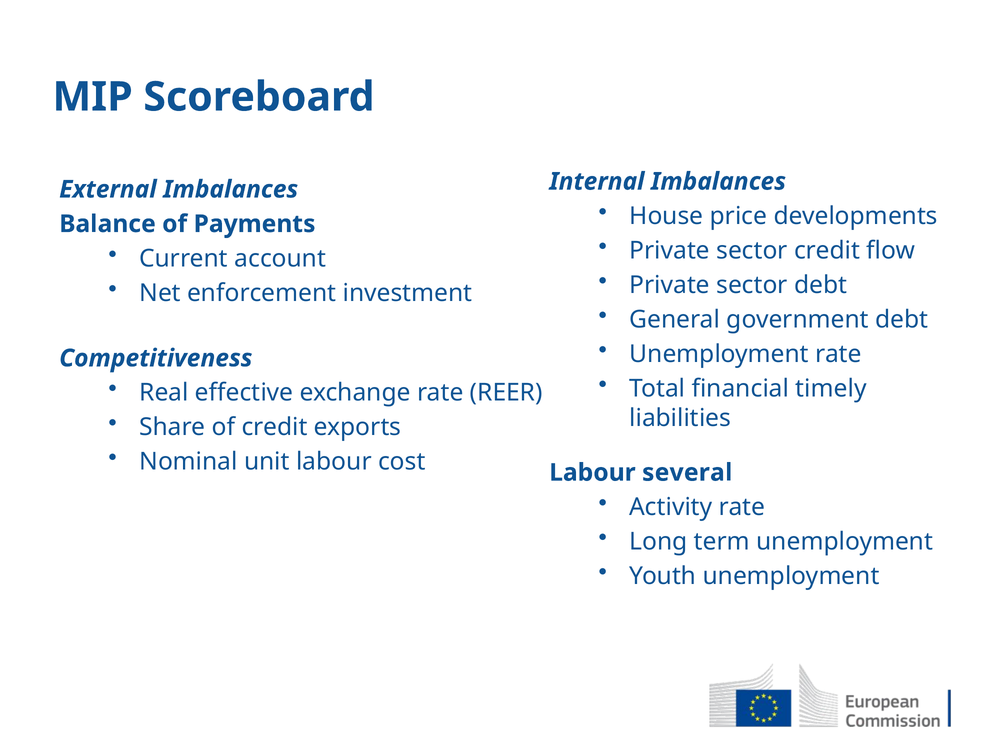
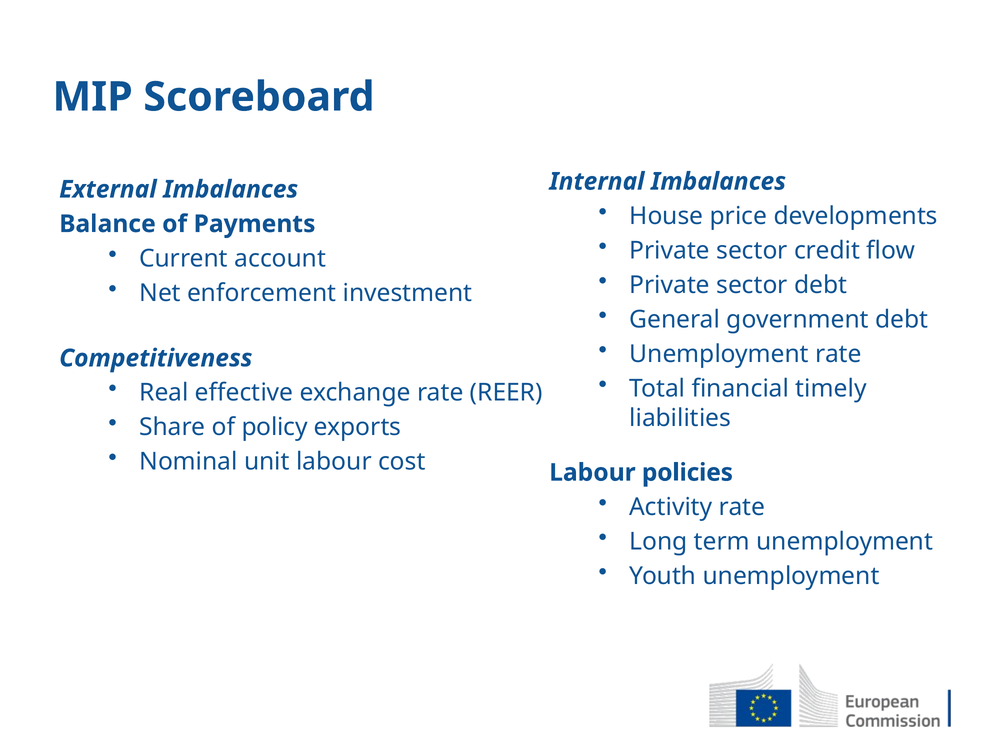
of credit: credit -> policy
several: several -> policies
